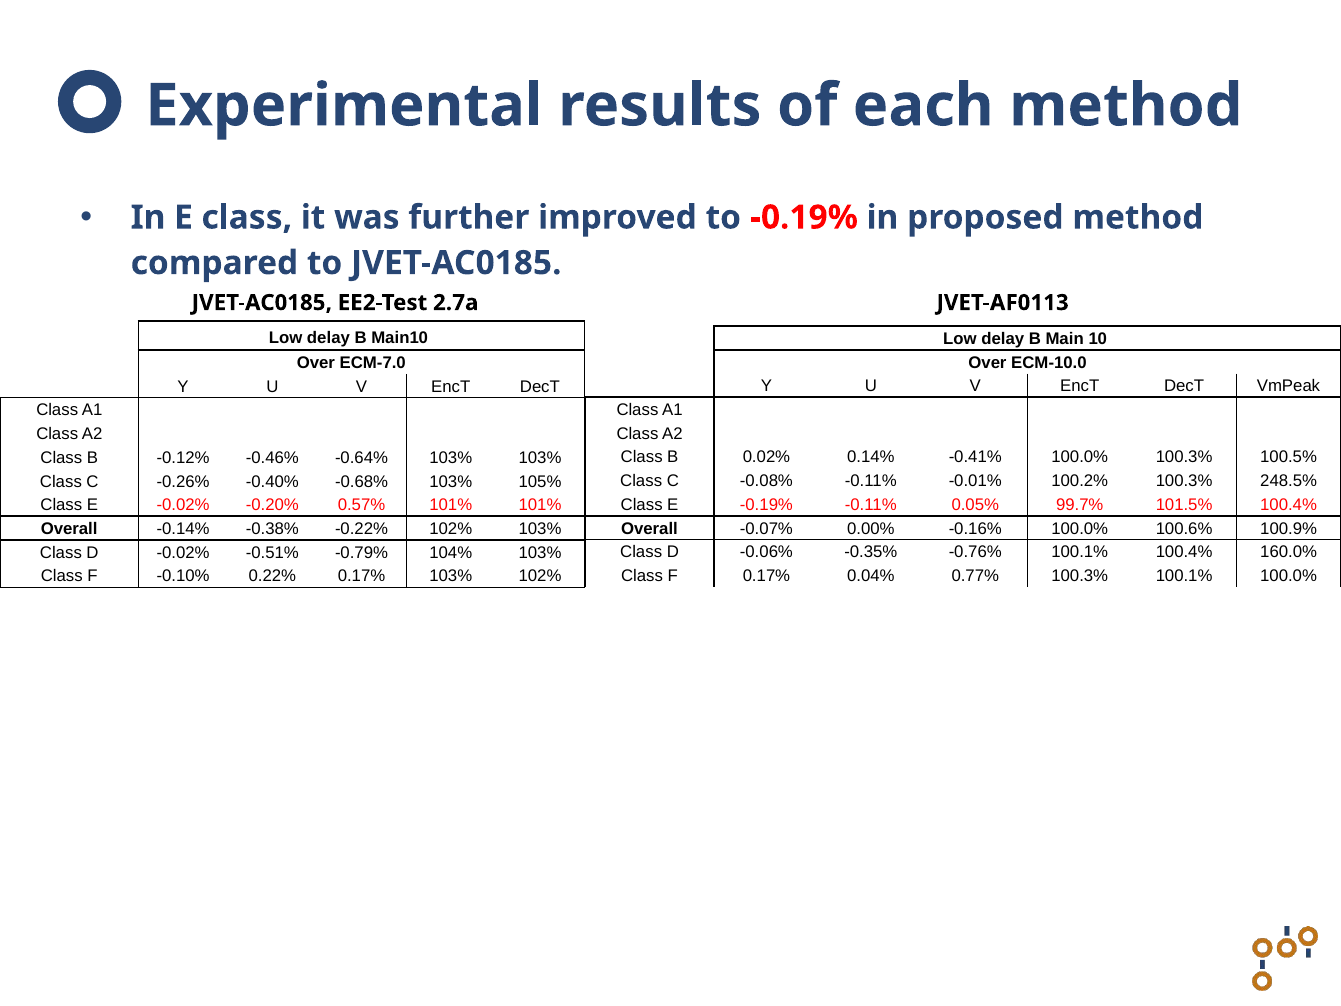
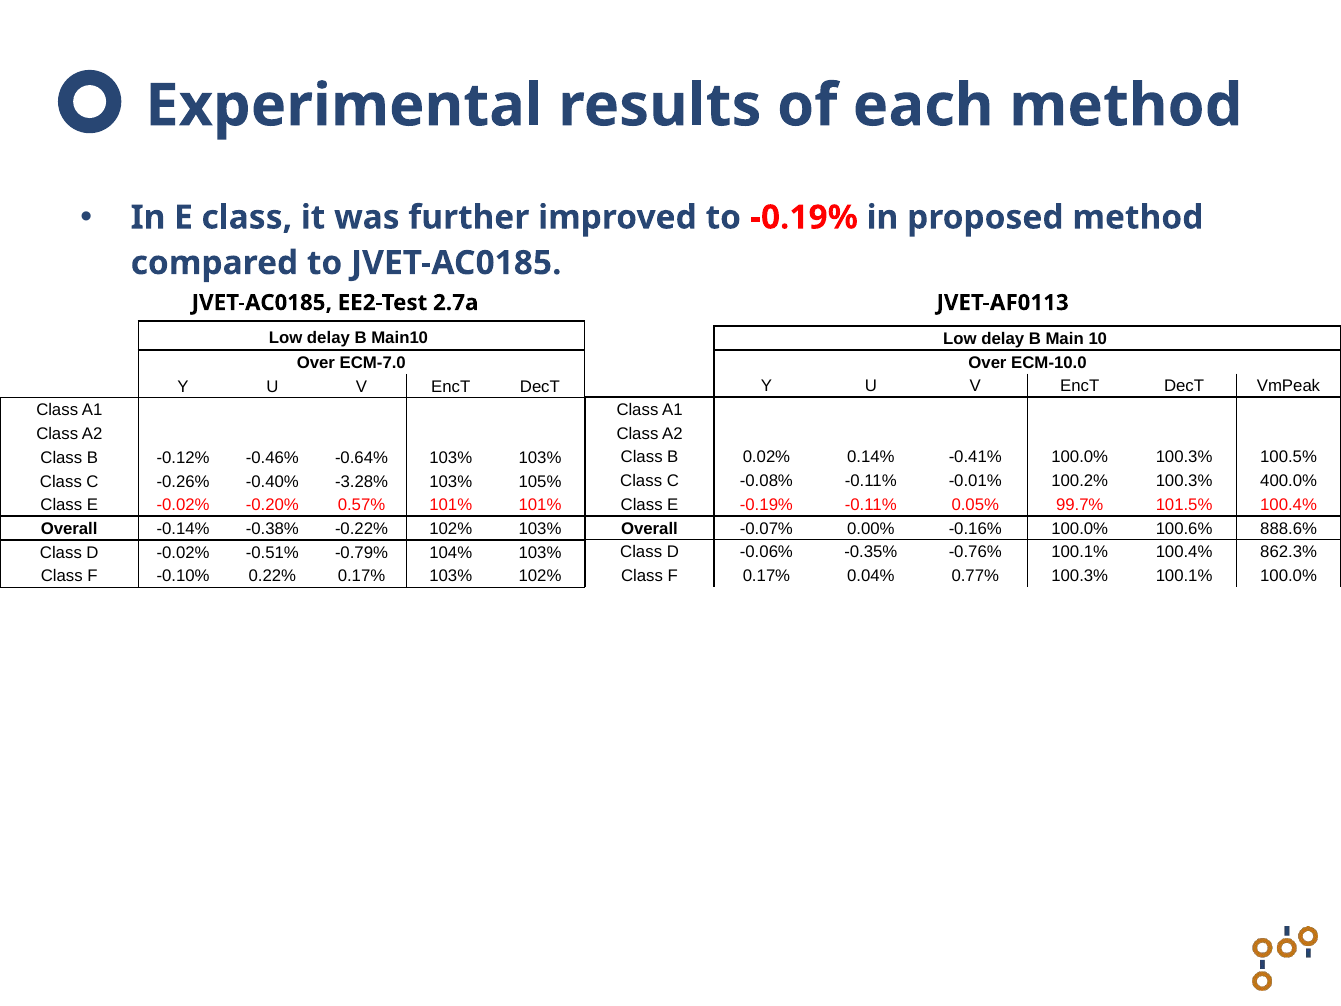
248.5%: 248.5% -> 400.0%
-0.68%: -0.68% -> -3.28%
100.9%: 100.9% -> 888.6%
160.0%: 160.0% -> 862.3%
